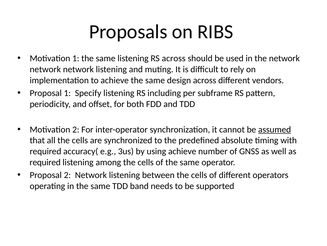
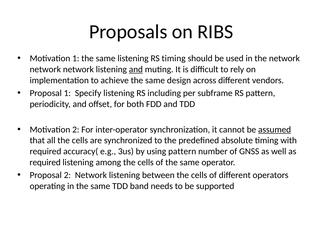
RS across: across -> timing
and at (136, 69) underline: none -> present
using achieve: achieve -> pattern
